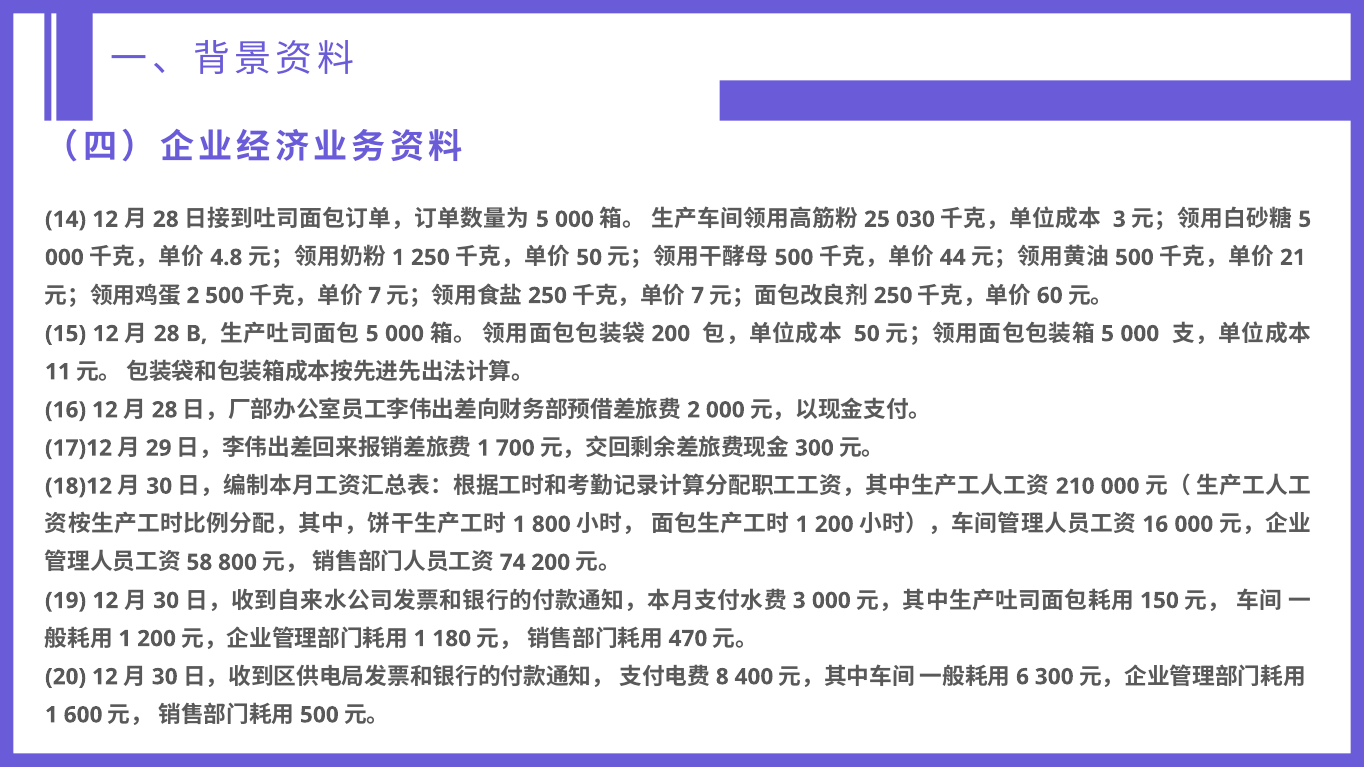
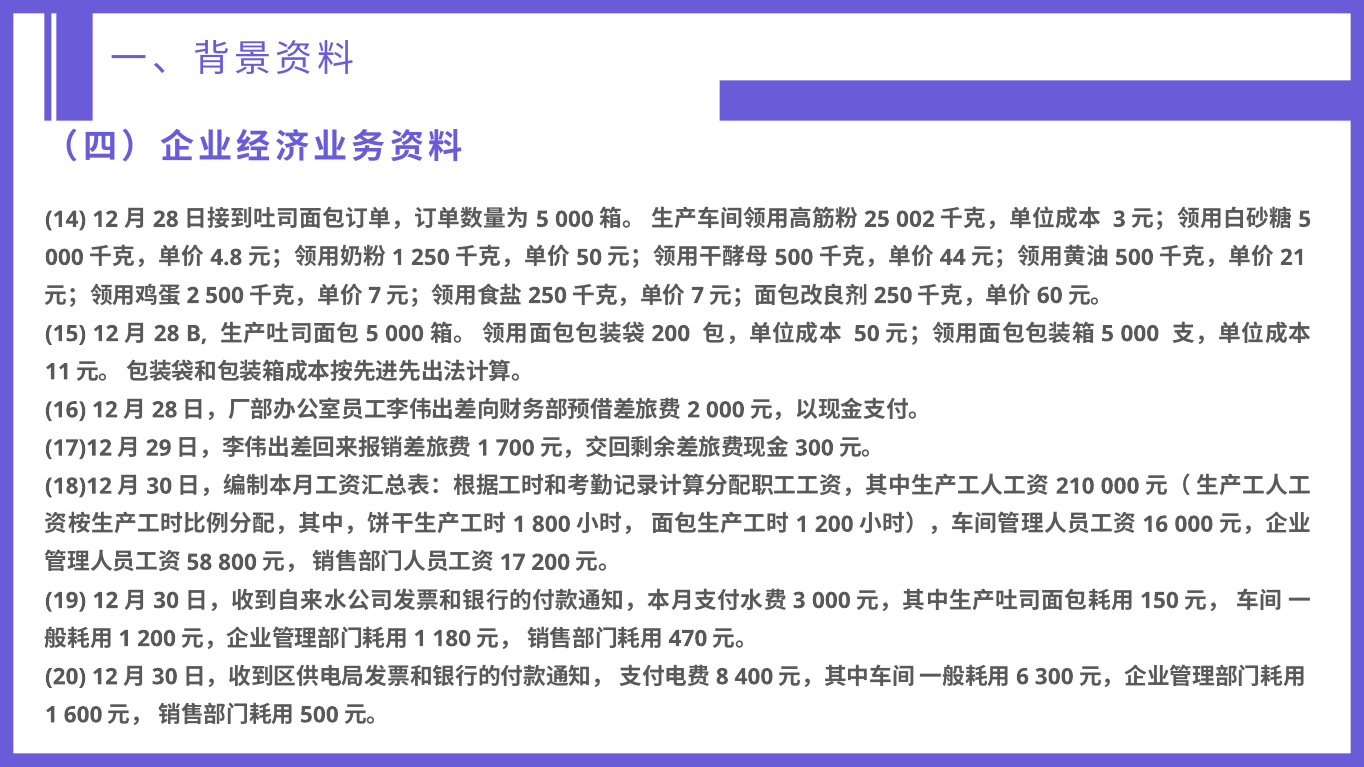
030: 030 -> 002
74: 74 -> 17
